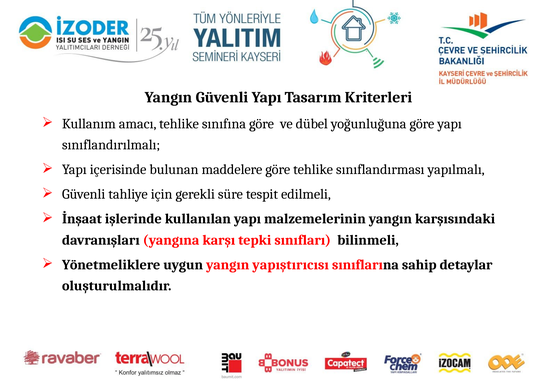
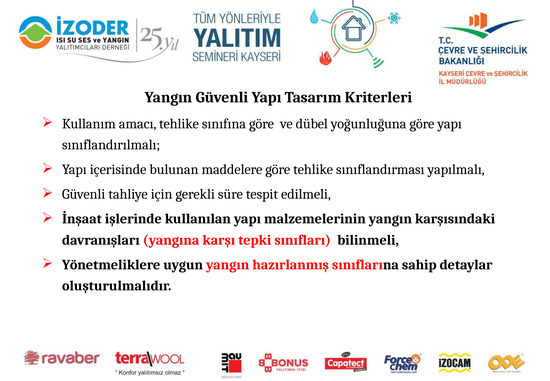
yapıştırıcısı: yapıştırıcısı -> hazırlanmış
